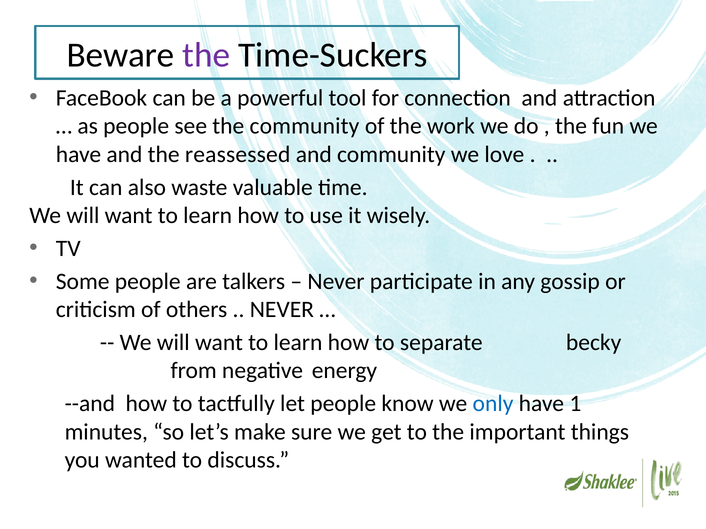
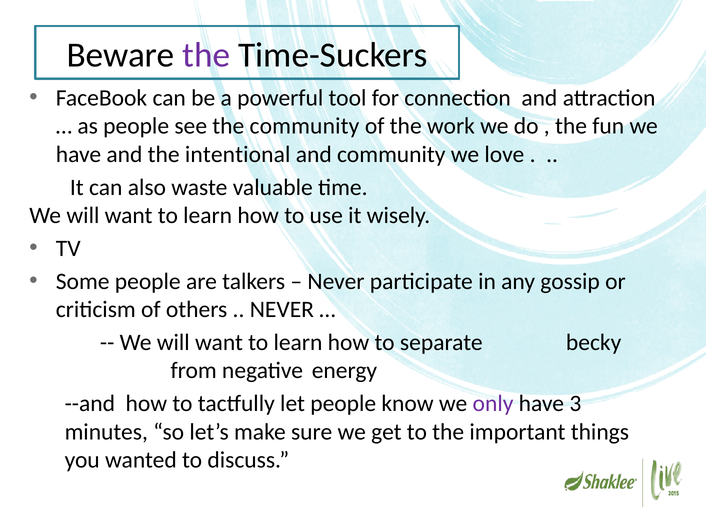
reassessed: reassessed -> intentional
only colour: blue -> purple
1: 1 -> 3
